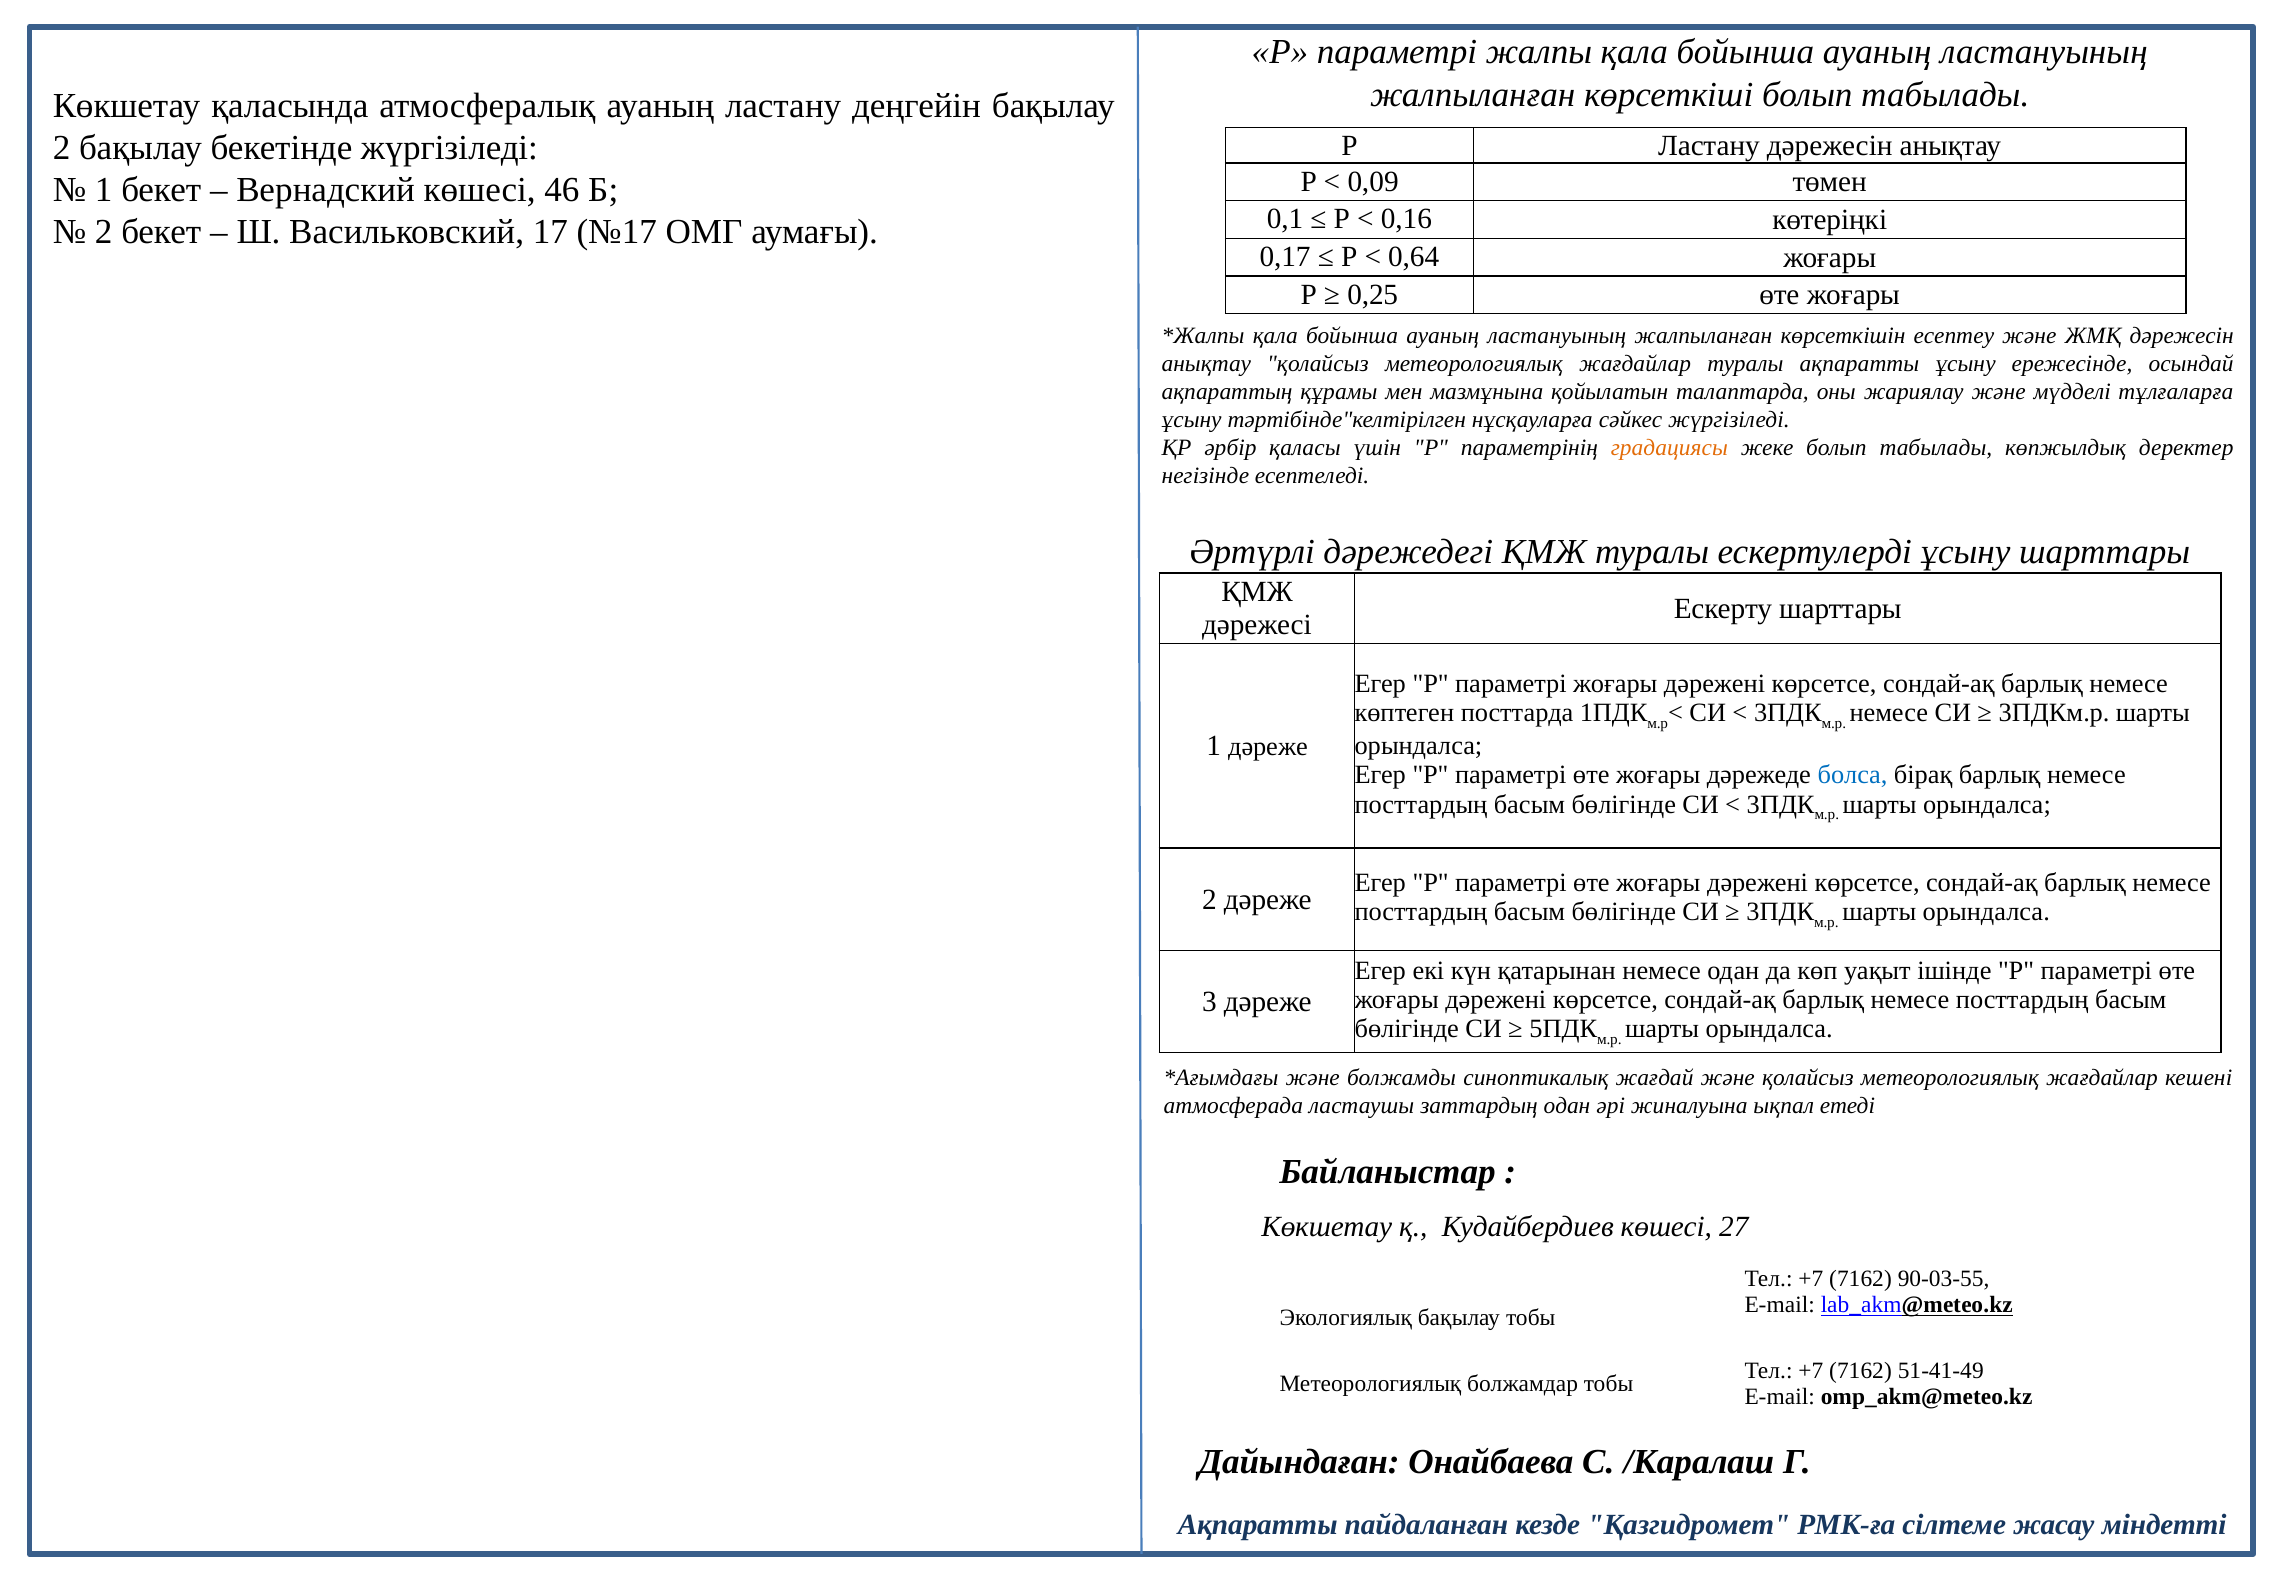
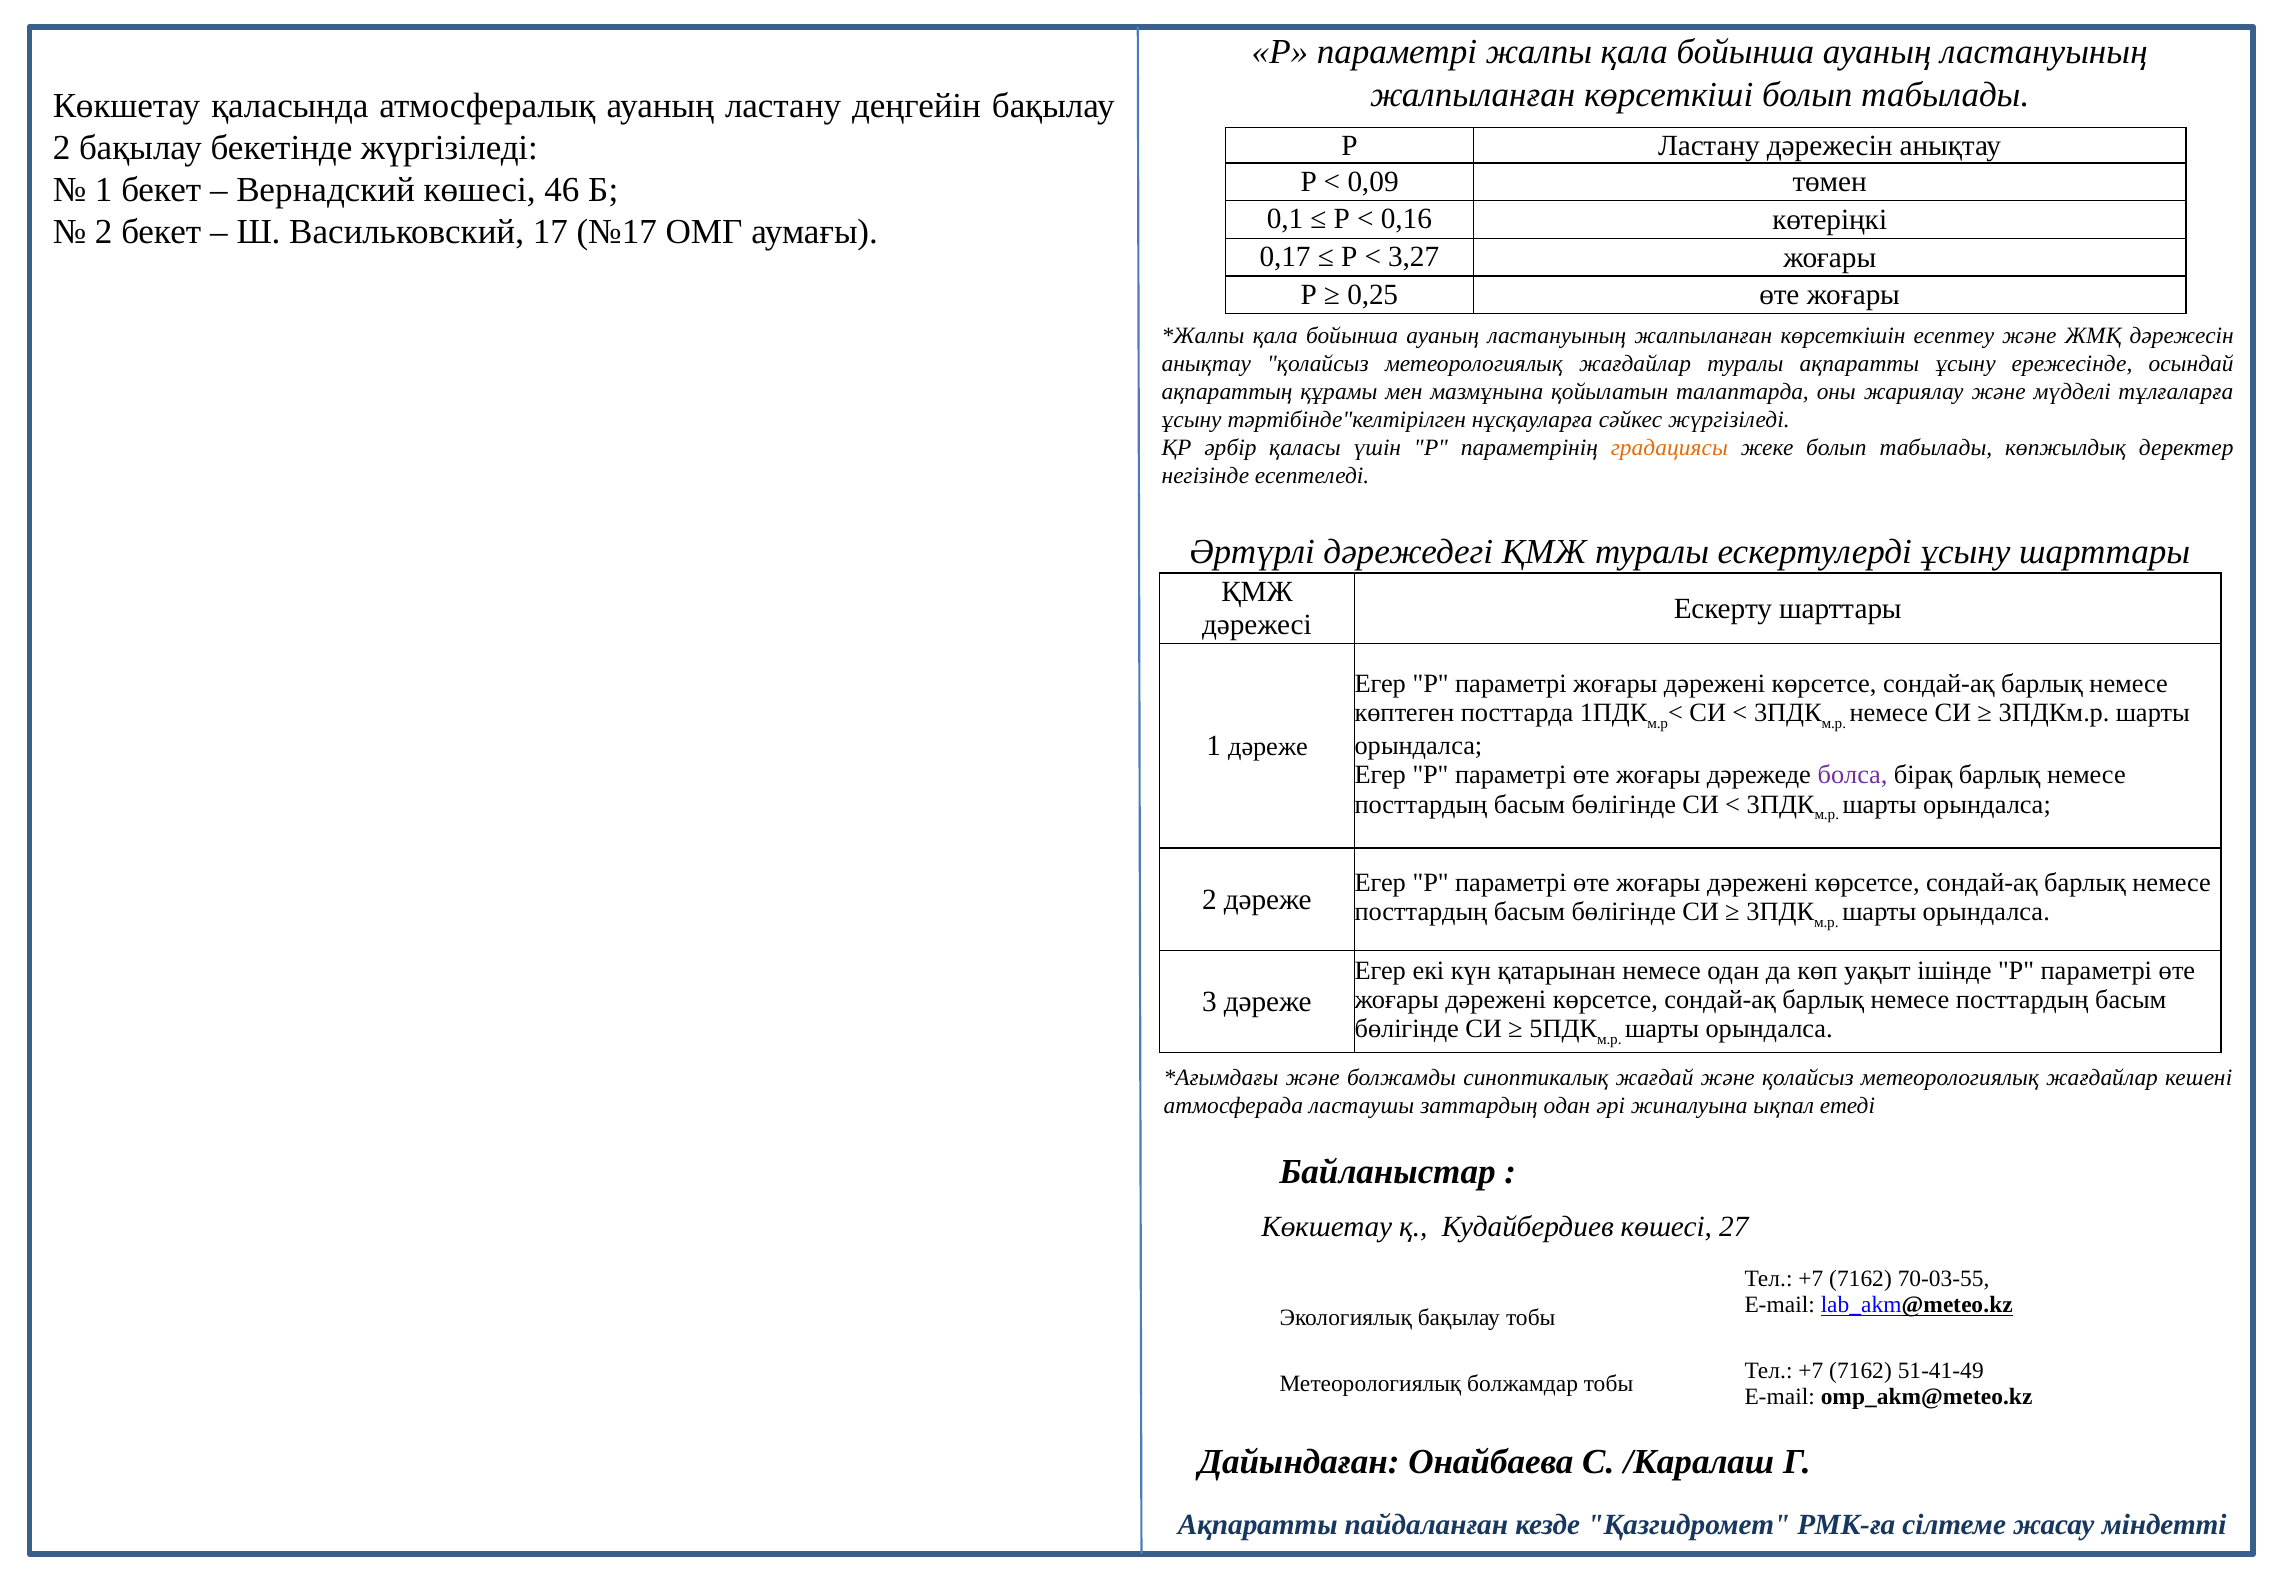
0,64: 0,64 -> 3,27
болса colour: blue -> purple
90-03-55: 90-03-55 -> 70-03-55
